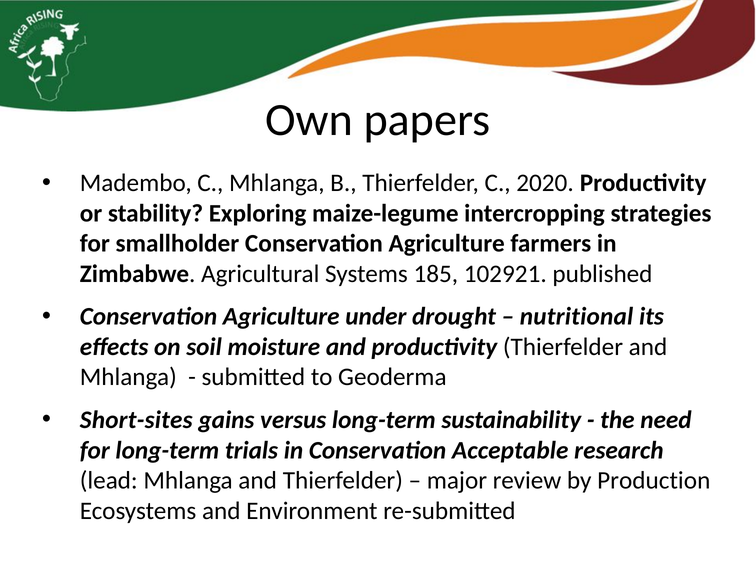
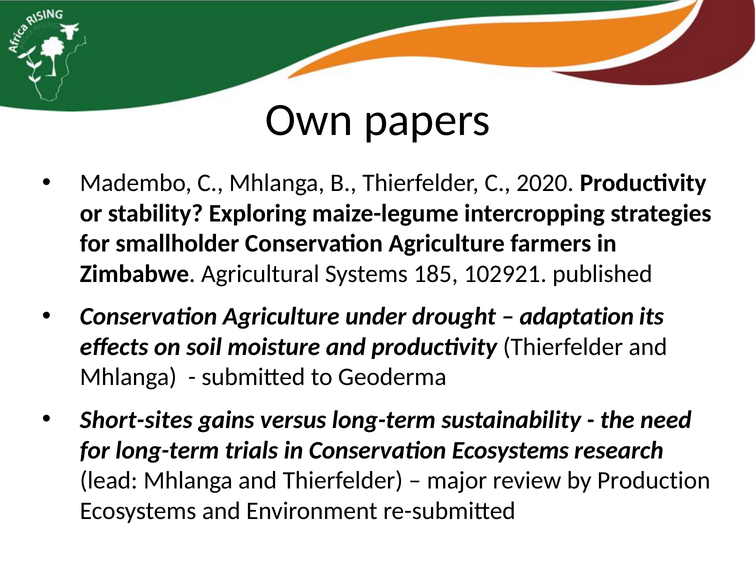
nutritional: nutritional -> adaptation
Conservation Acceptable: Acceptable -> Ecosystems
